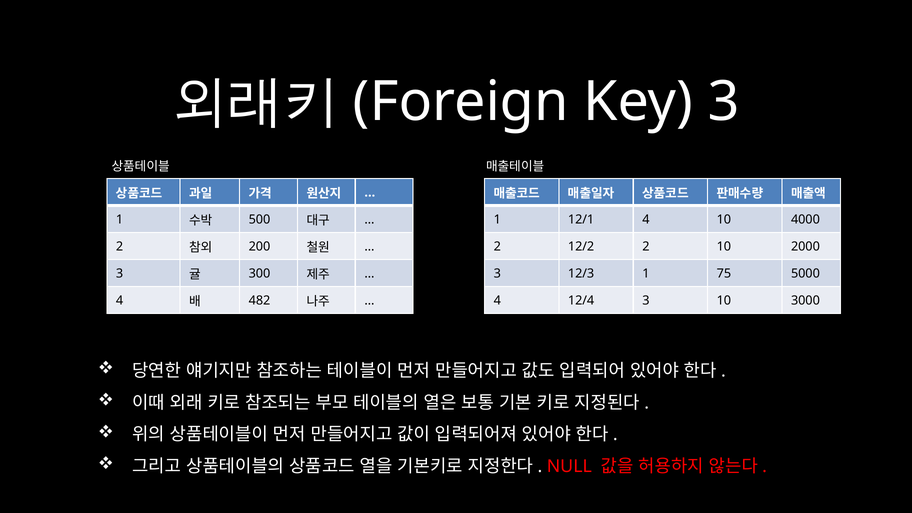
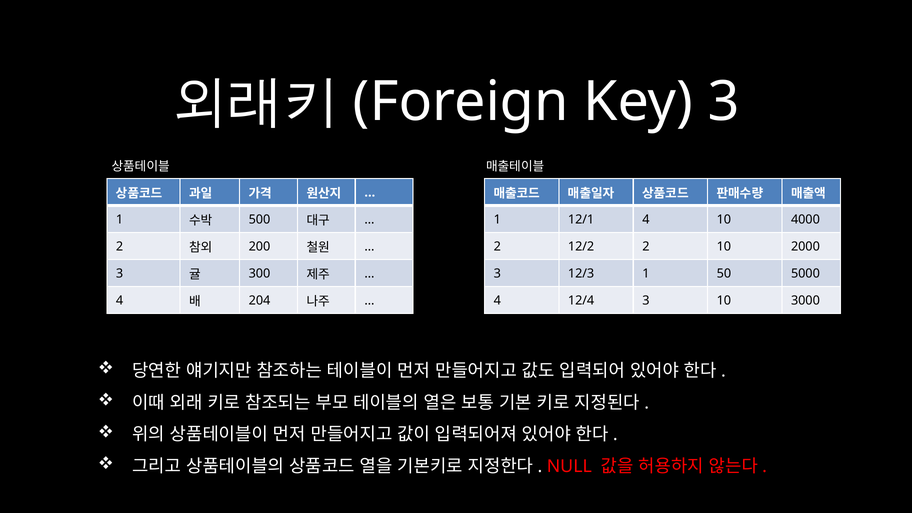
75: 75 -> 50
482: 482 -> 204
